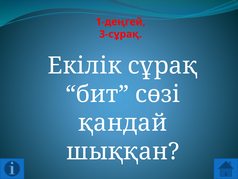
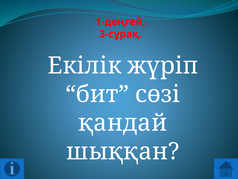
сұрақ: сұрақ -> жүріп
